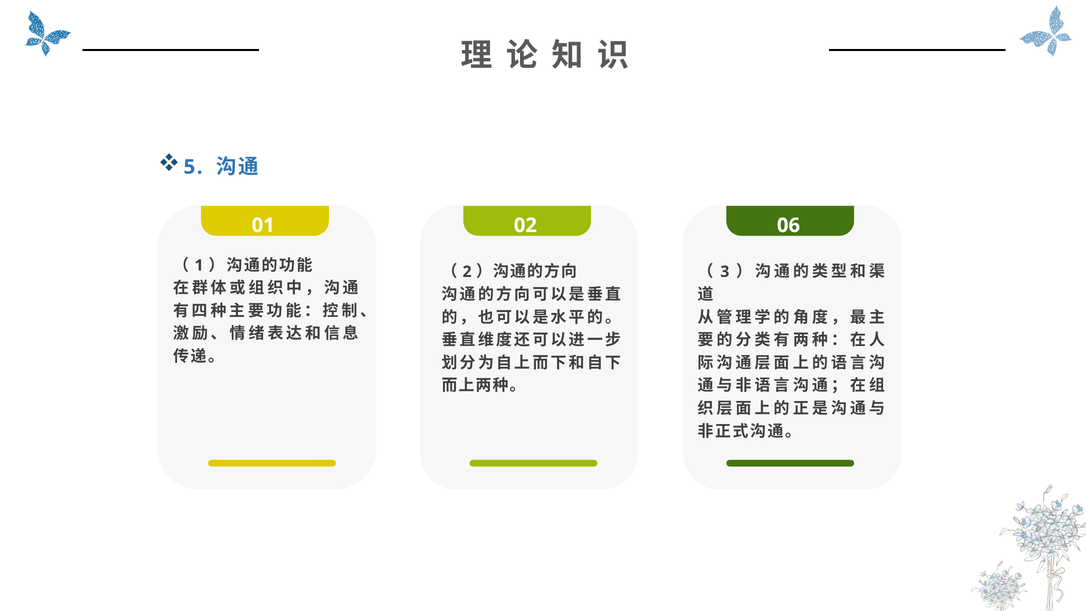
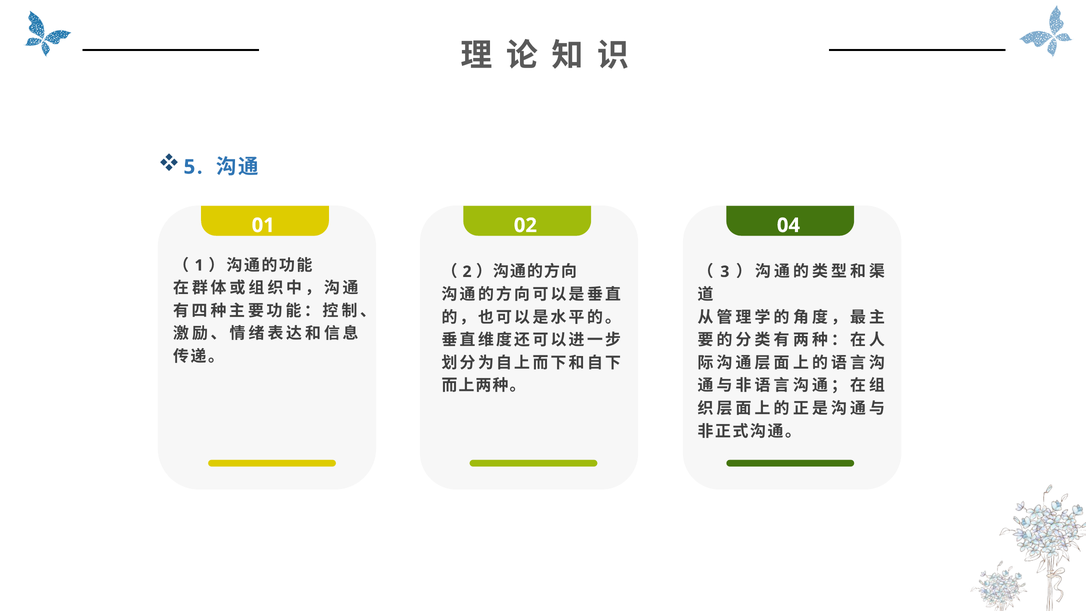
06: 06 -> 04
